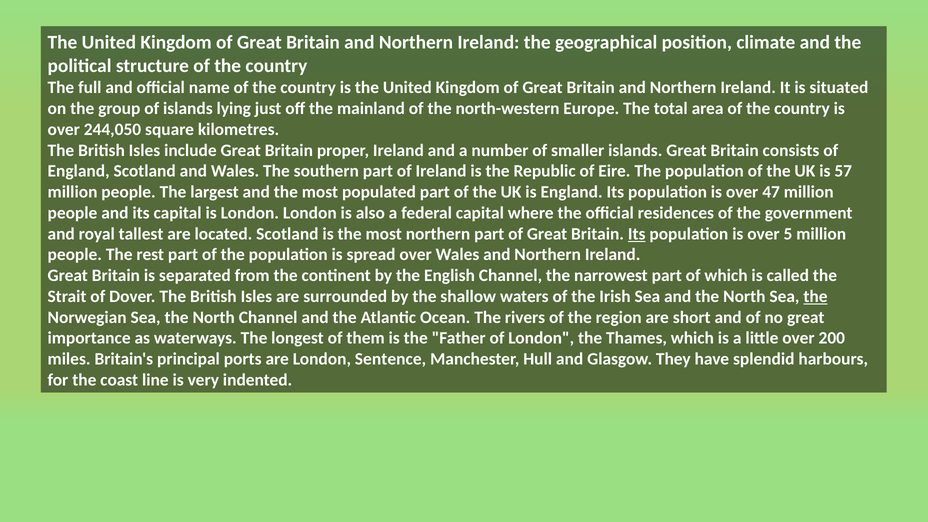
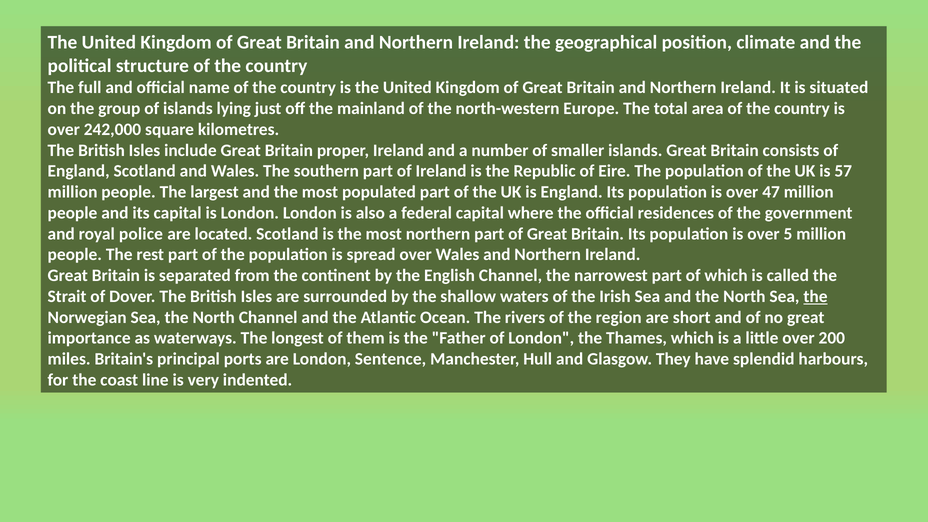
244,050: 244,050 -> 242,000
tallest: tallest -> police
Its at (637, 234) underline: present -> none
